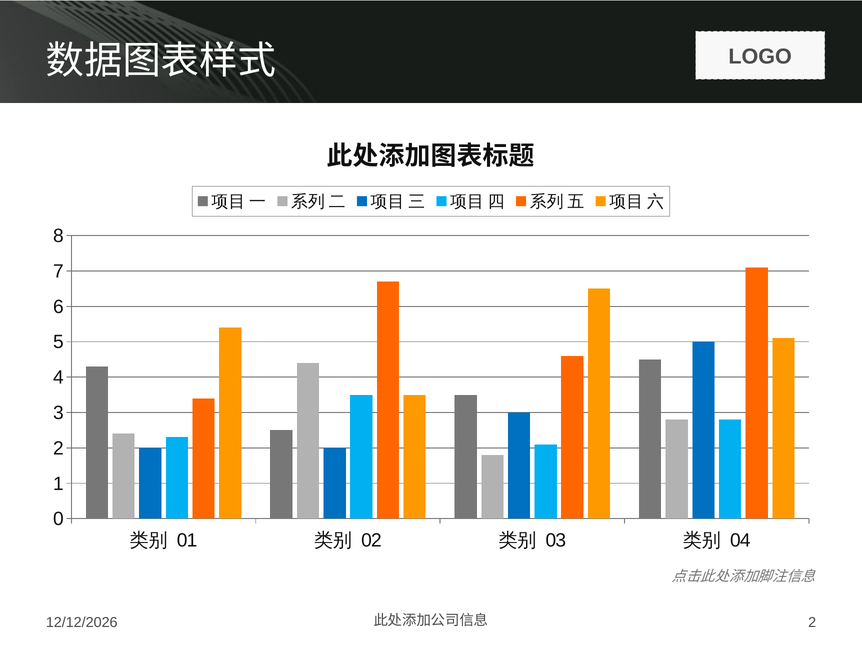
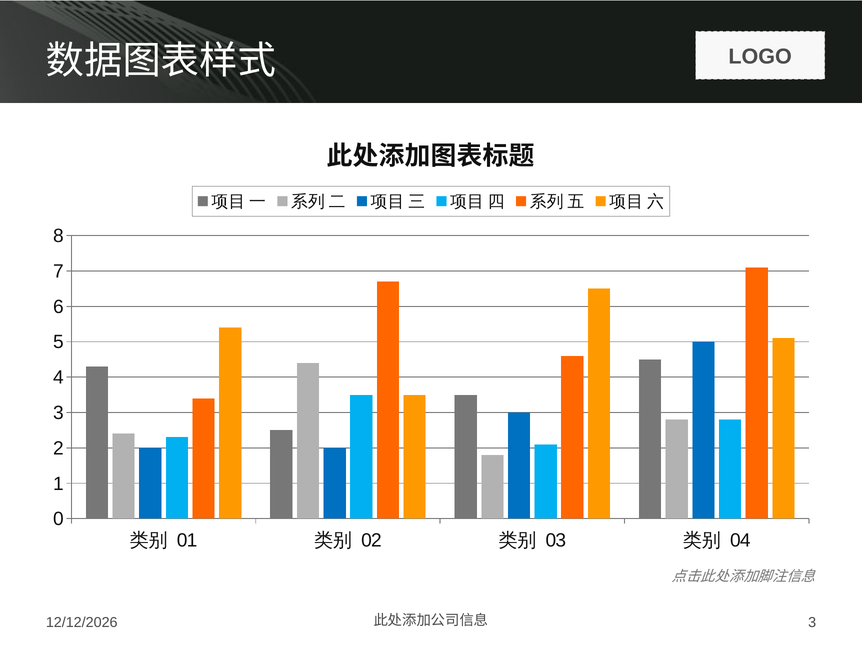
2 at (812, 622): 2 -> 3
